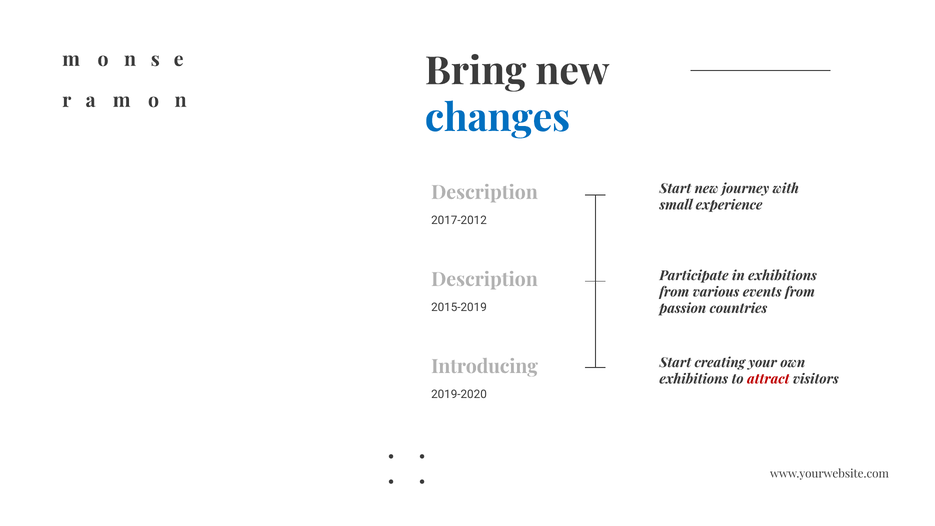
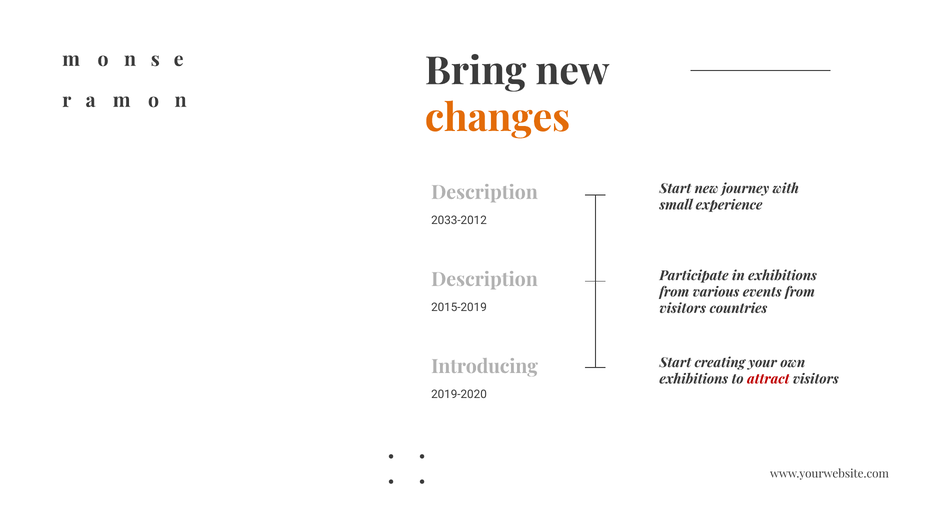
changes colour: blue -> orange
2017-2012: 2017-2012 -> 2033-2012
passion at (683, 308): passion -> visitors
